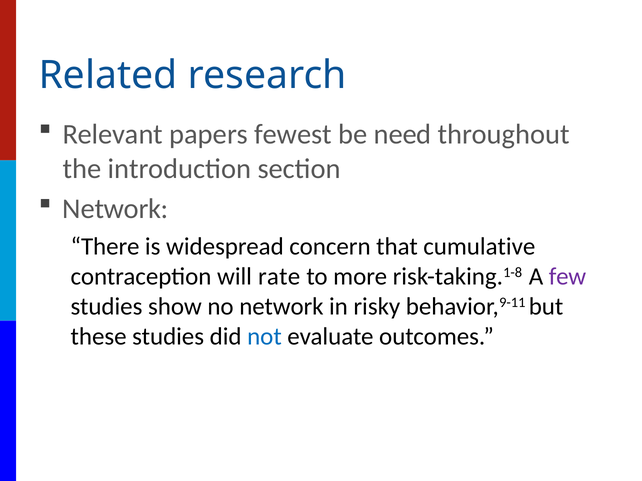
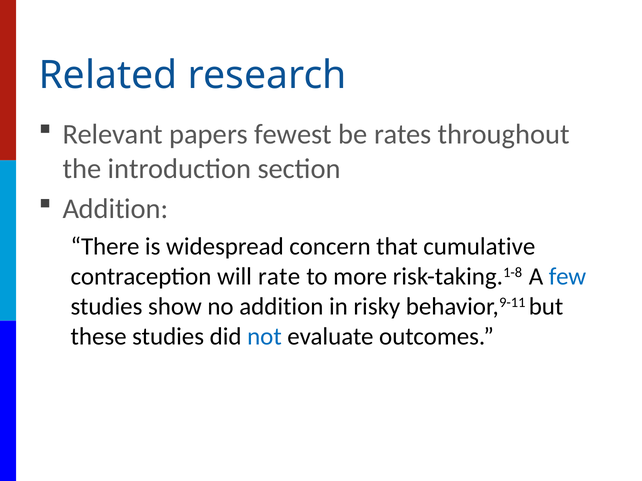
need: need -> rates
Network at (116, 209): Network -> Addition
few colour: purple -> blue
no network: network -> addition
